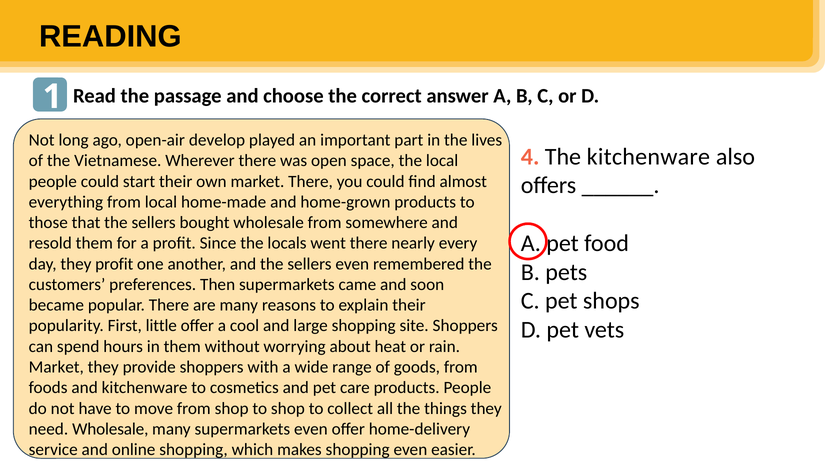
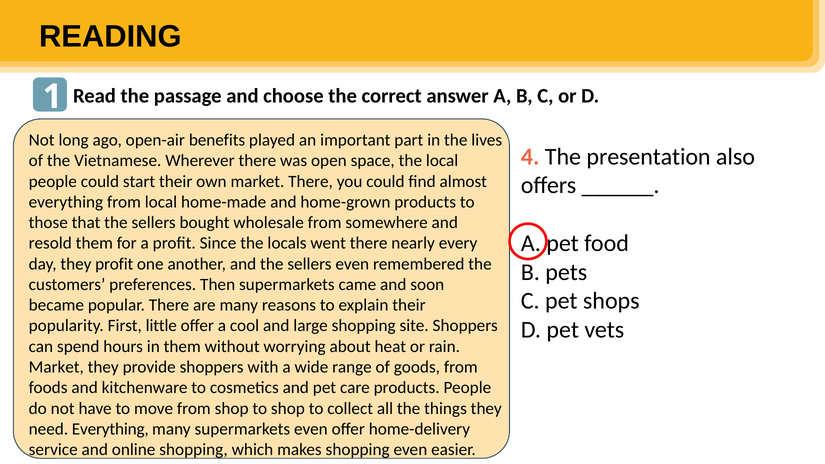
develop: develop -> benefits
The kitchenware: kitchenware -> presentation
need Wholesale: Wholesale -> Everything
